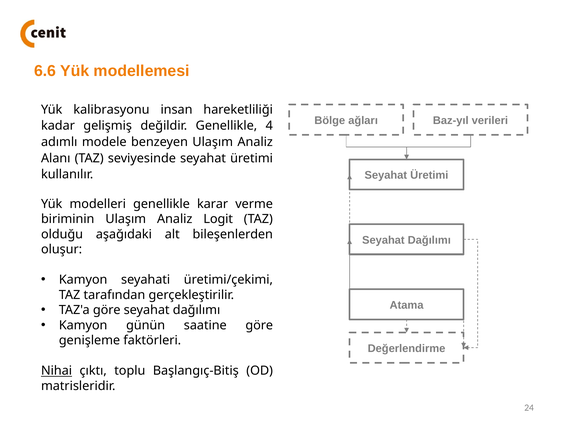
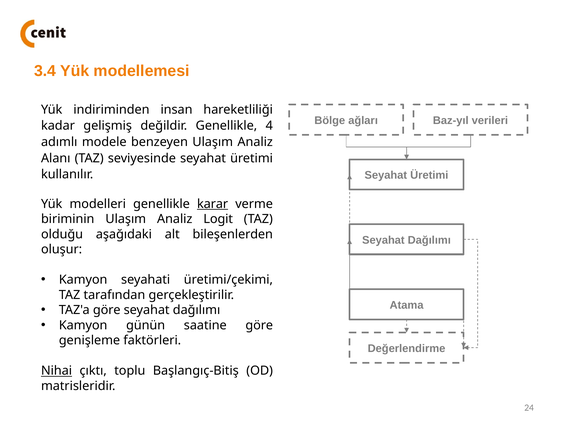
6.6: 6.6 -> 3.4
kalibrasyonu: kalibrasyonu -> indiriminden
karar underline: none -> present
